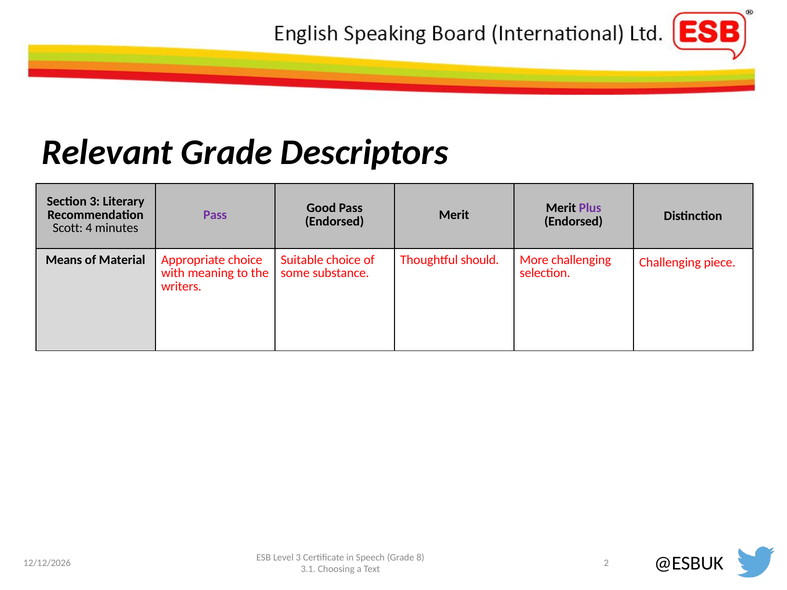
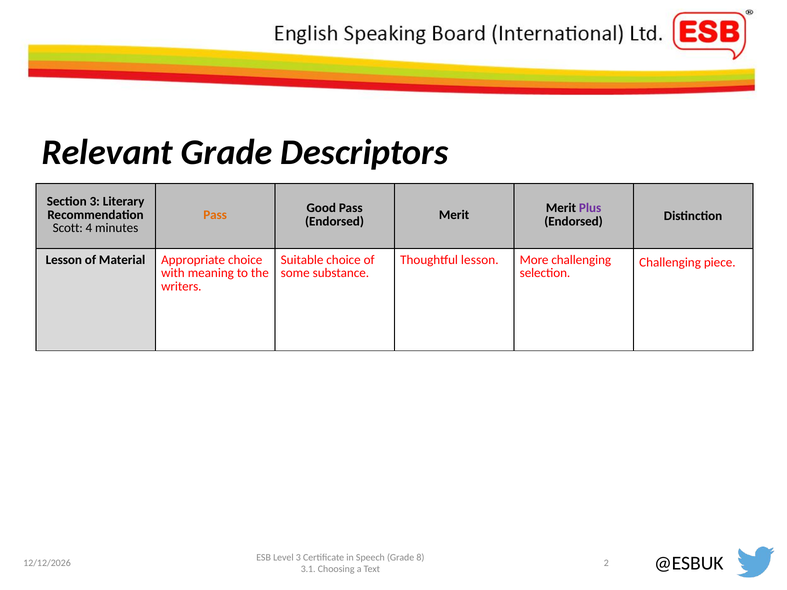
Pass at (215, 215) colour: purple -> orange
Means at (64, 260): Means -> Lesson
Thoughtful should: should -> lesson
